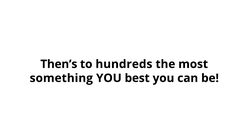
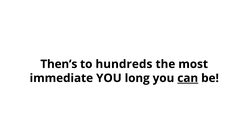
something: something -> immediate
best: best -> long
can underline: none -> present
